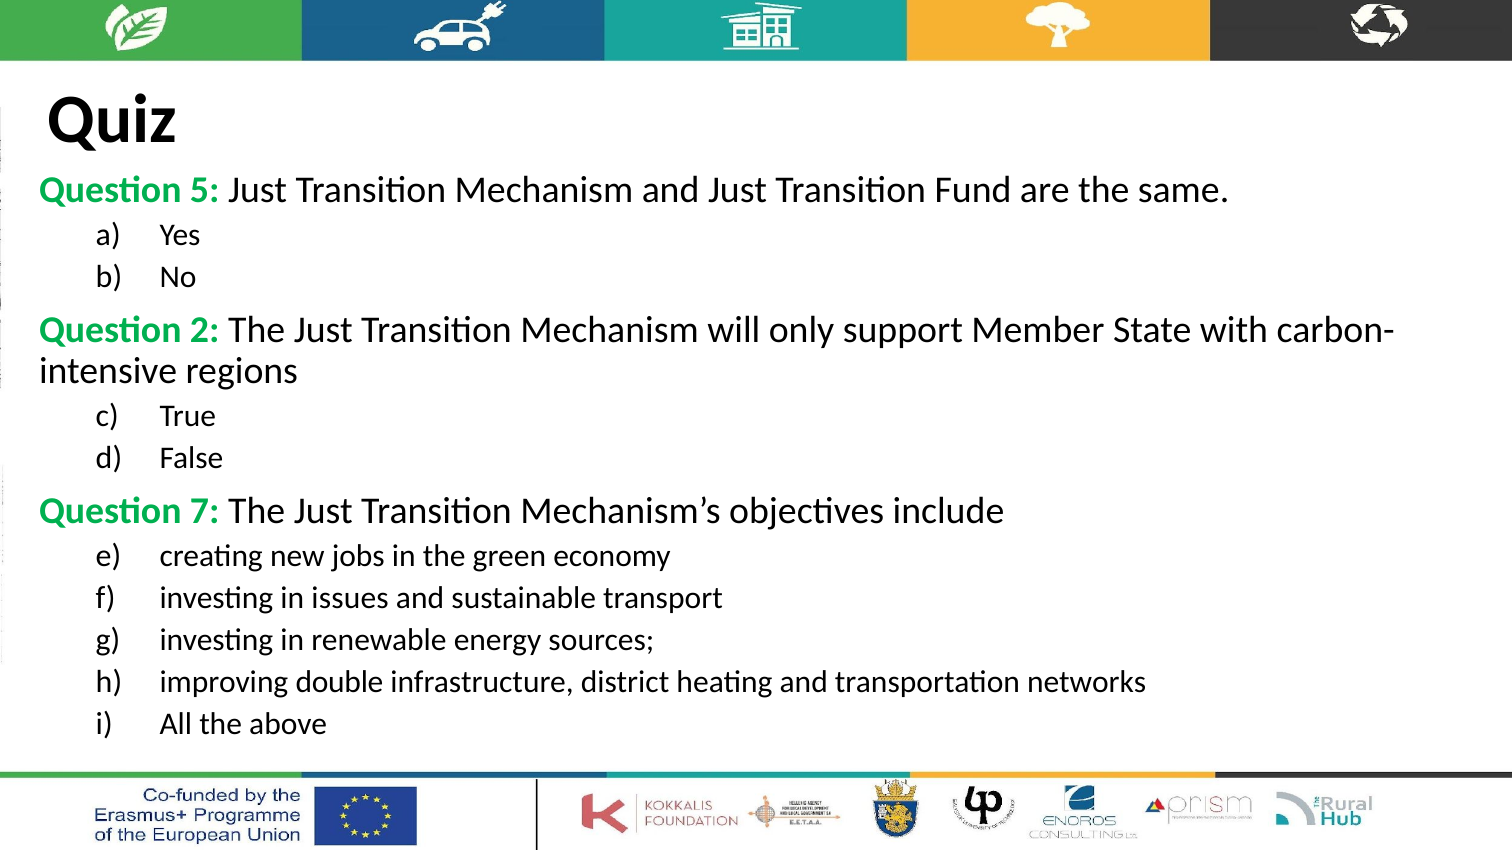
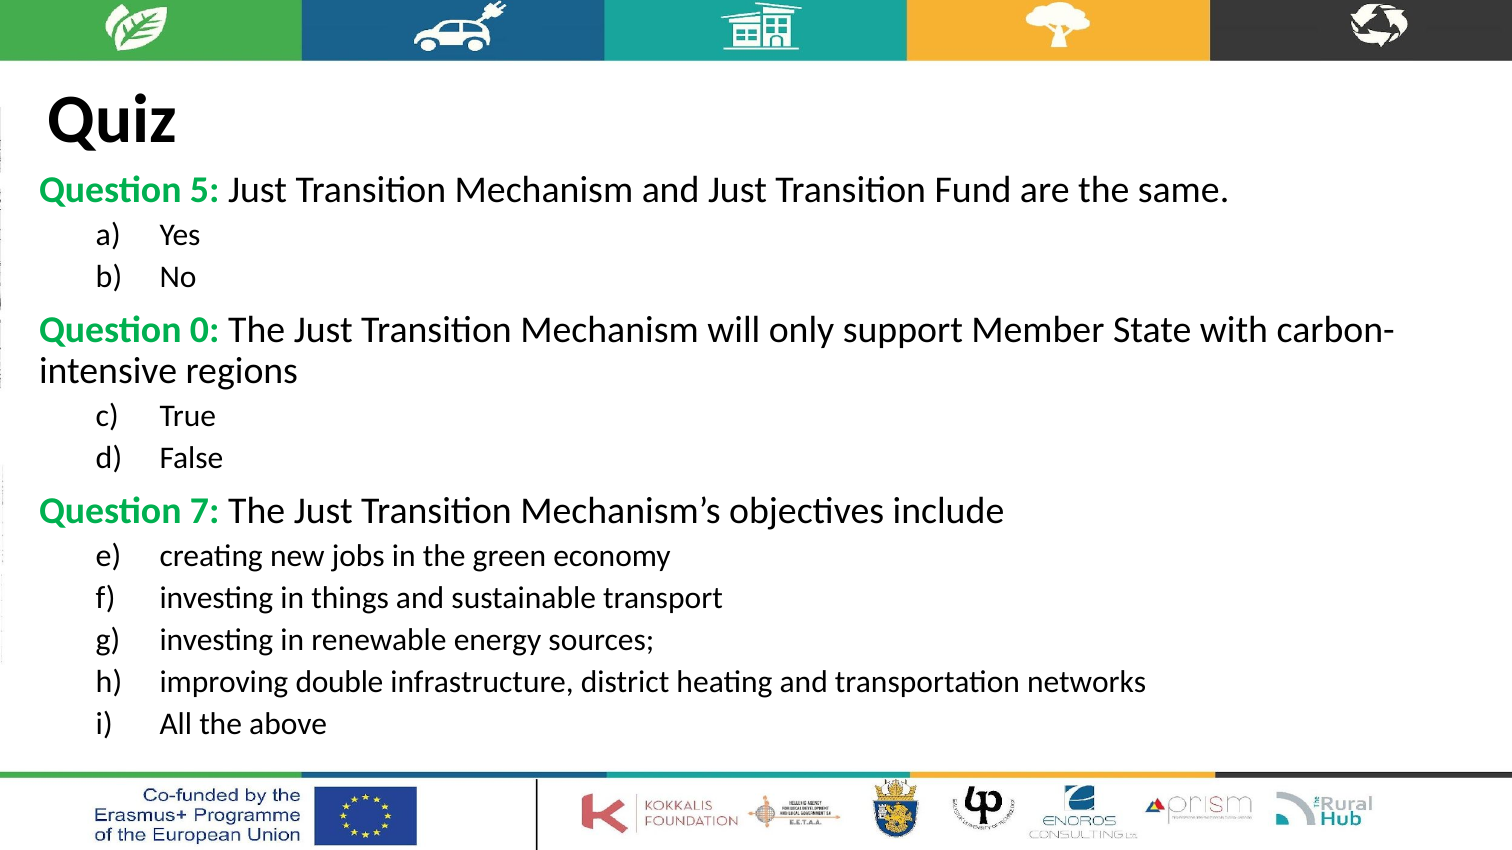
2: 2 -> 0
issues: issues -> things
